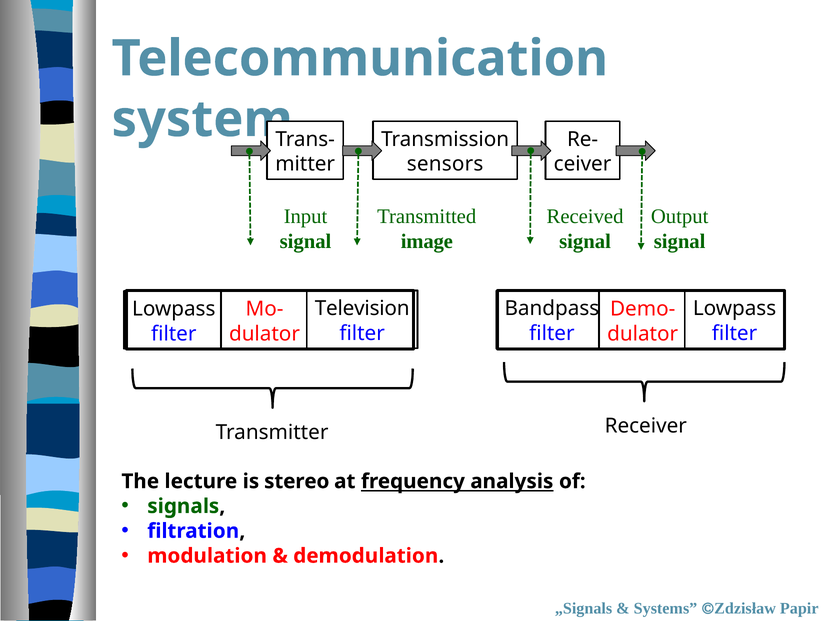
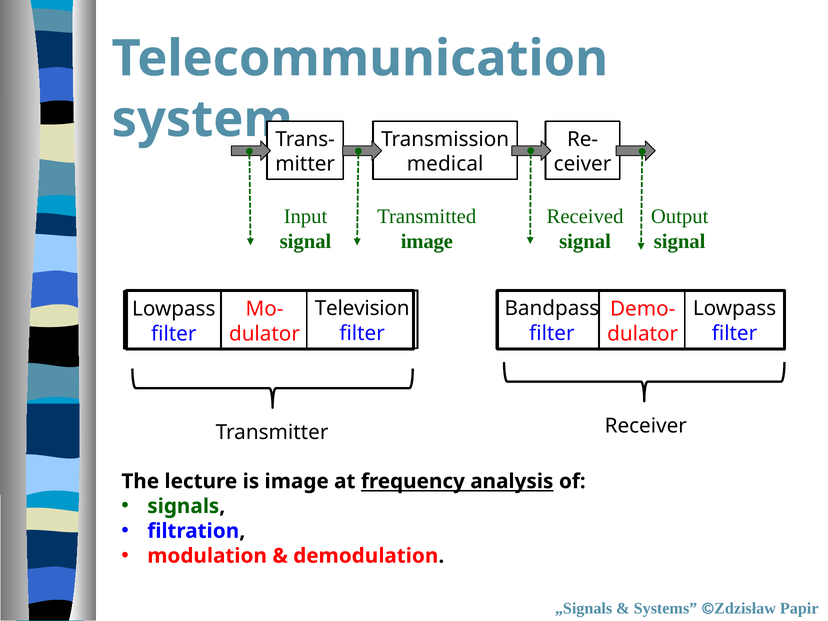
sensors: sensors -> medical
is stereo: stereo -> image
